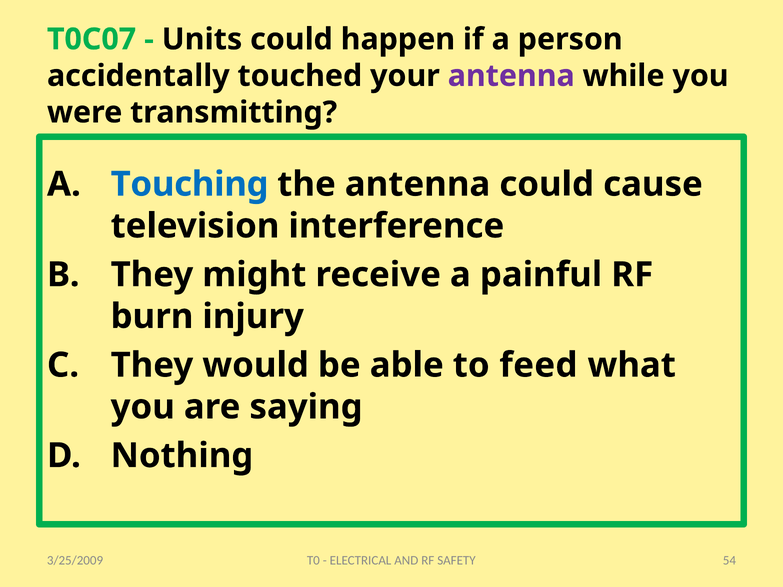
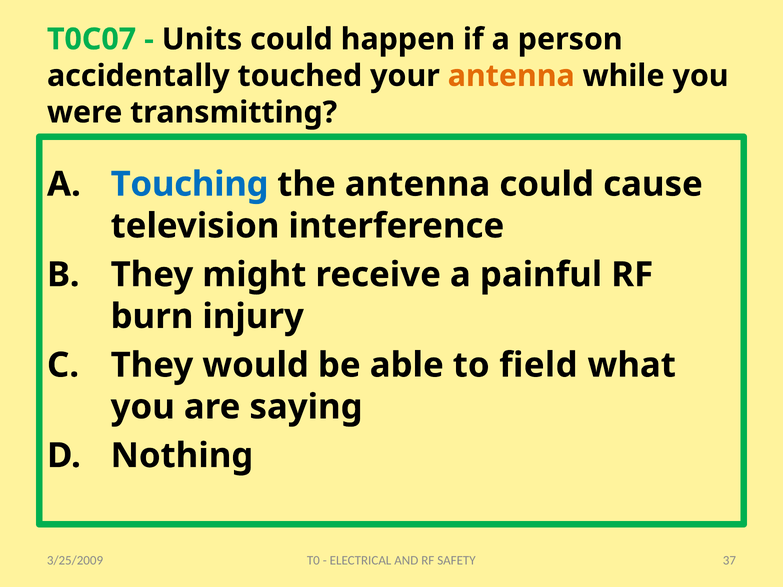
antenna at (511, 76) colour: purple -> orange
feed: feed -> field
54: 54 -> 37
